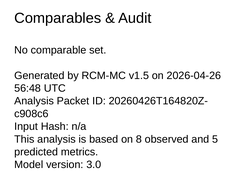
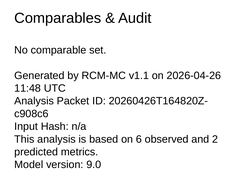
v1.5: v1.5 -> v1.1
56:48: 56:48 -> 11:48
8: 8 -> 6
5: 5 -> 2
3.0: 3.0 -> 9.0
